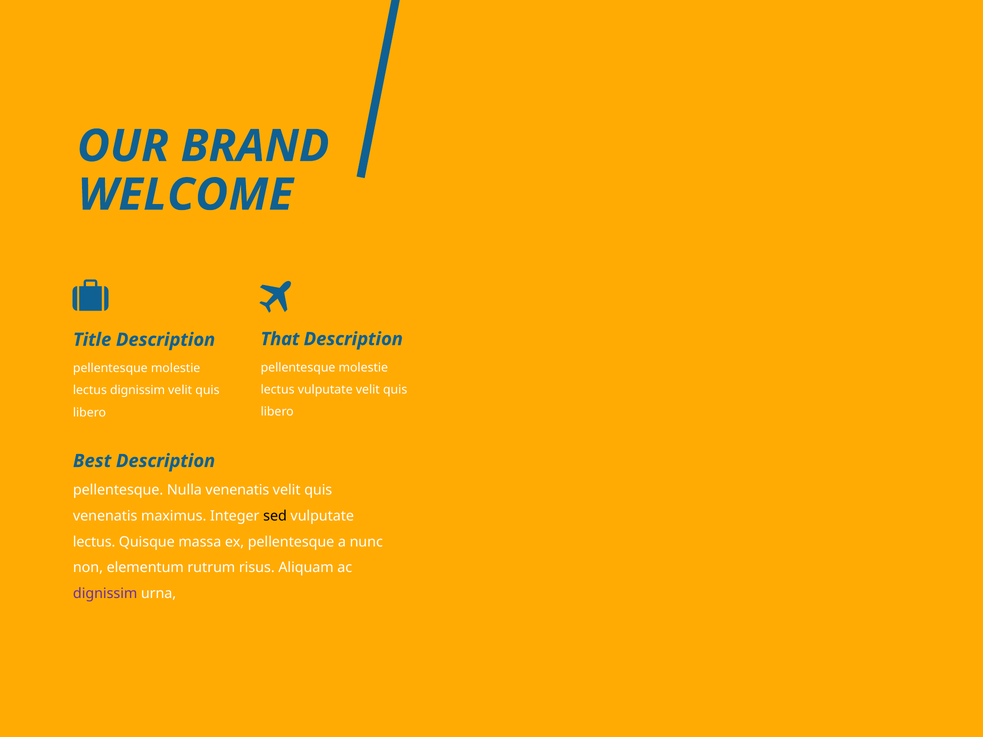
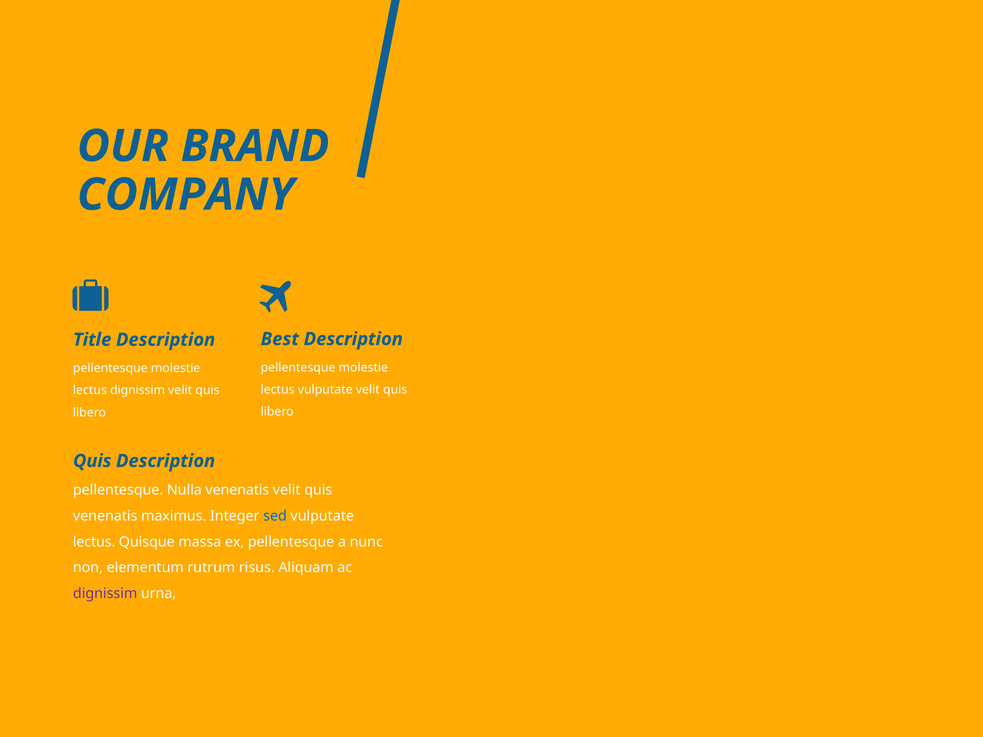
WELCOME: WELCOME -> COMPANY
That: That -> Best
Best at (92, 461): Best -> Quis
sed colour: black -> blue
